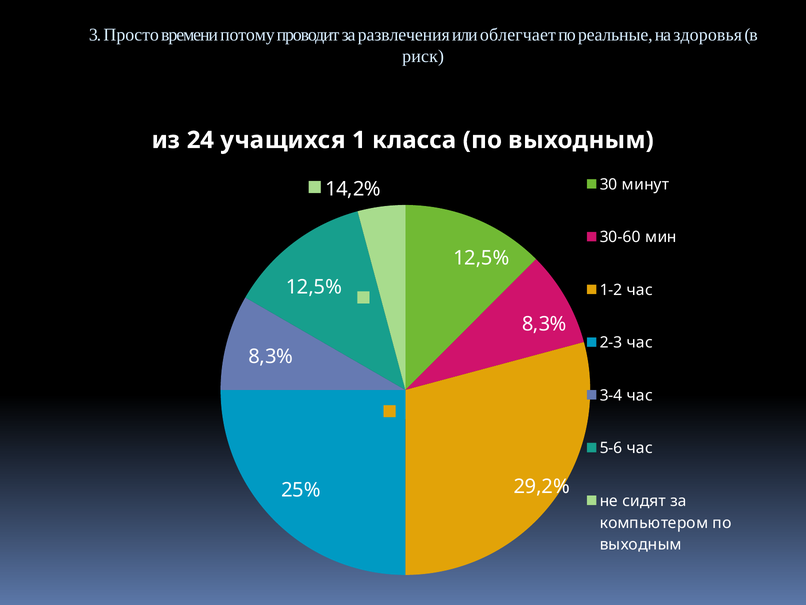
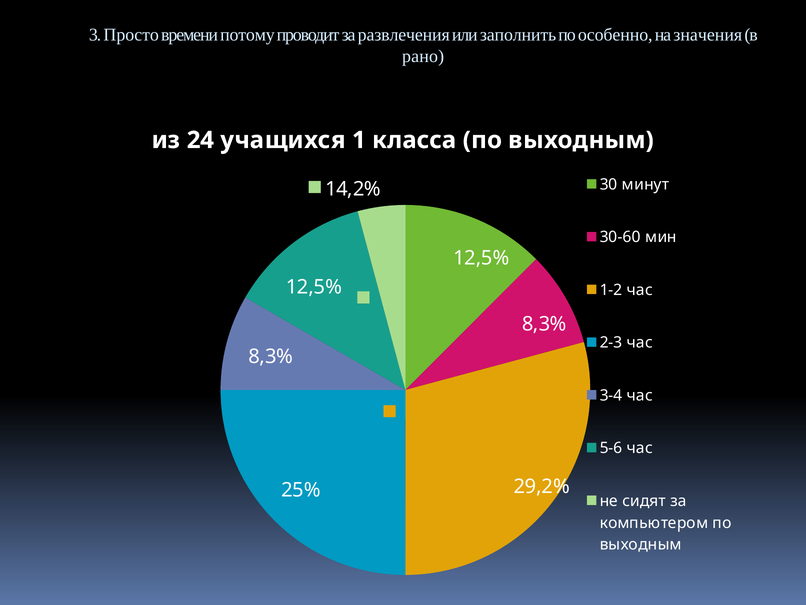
облегчает: облегчает -> заполнить
реальные: реальные -> особенно
здоровья: здоровья -> значения
риск: риск -> рано
